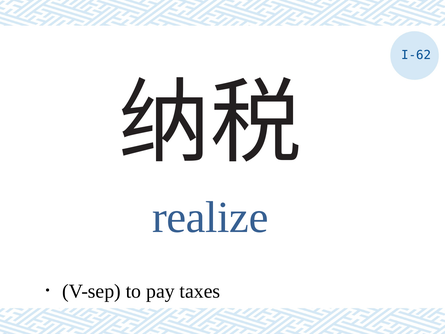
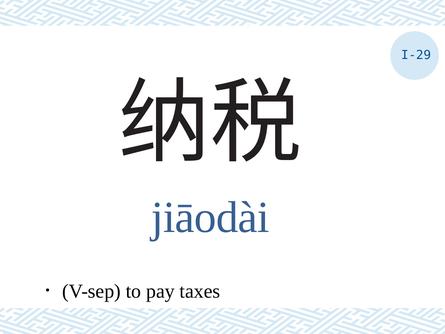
I-62: I-62 -> I-29
realize: realize -> jiāodài
